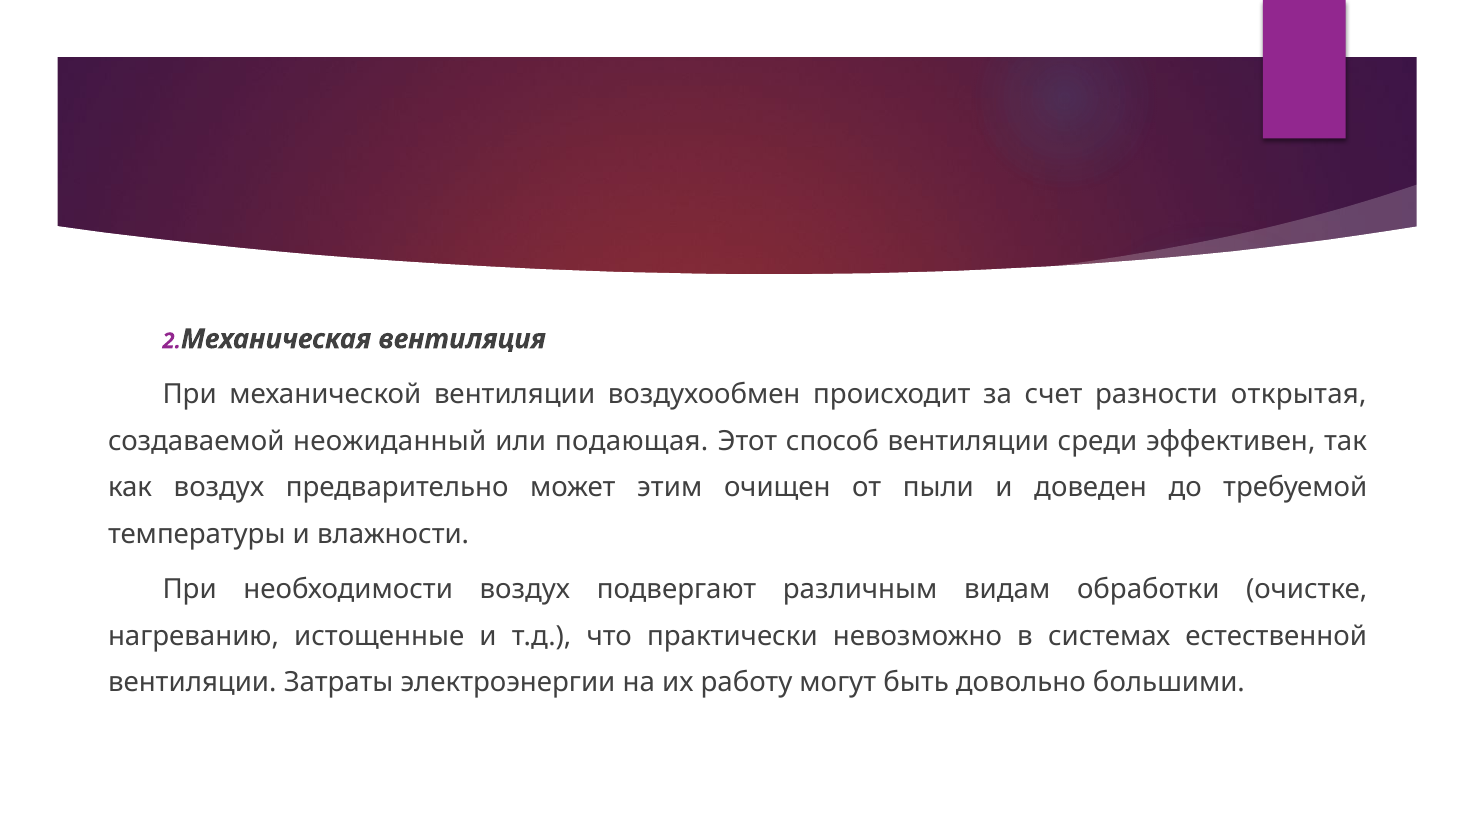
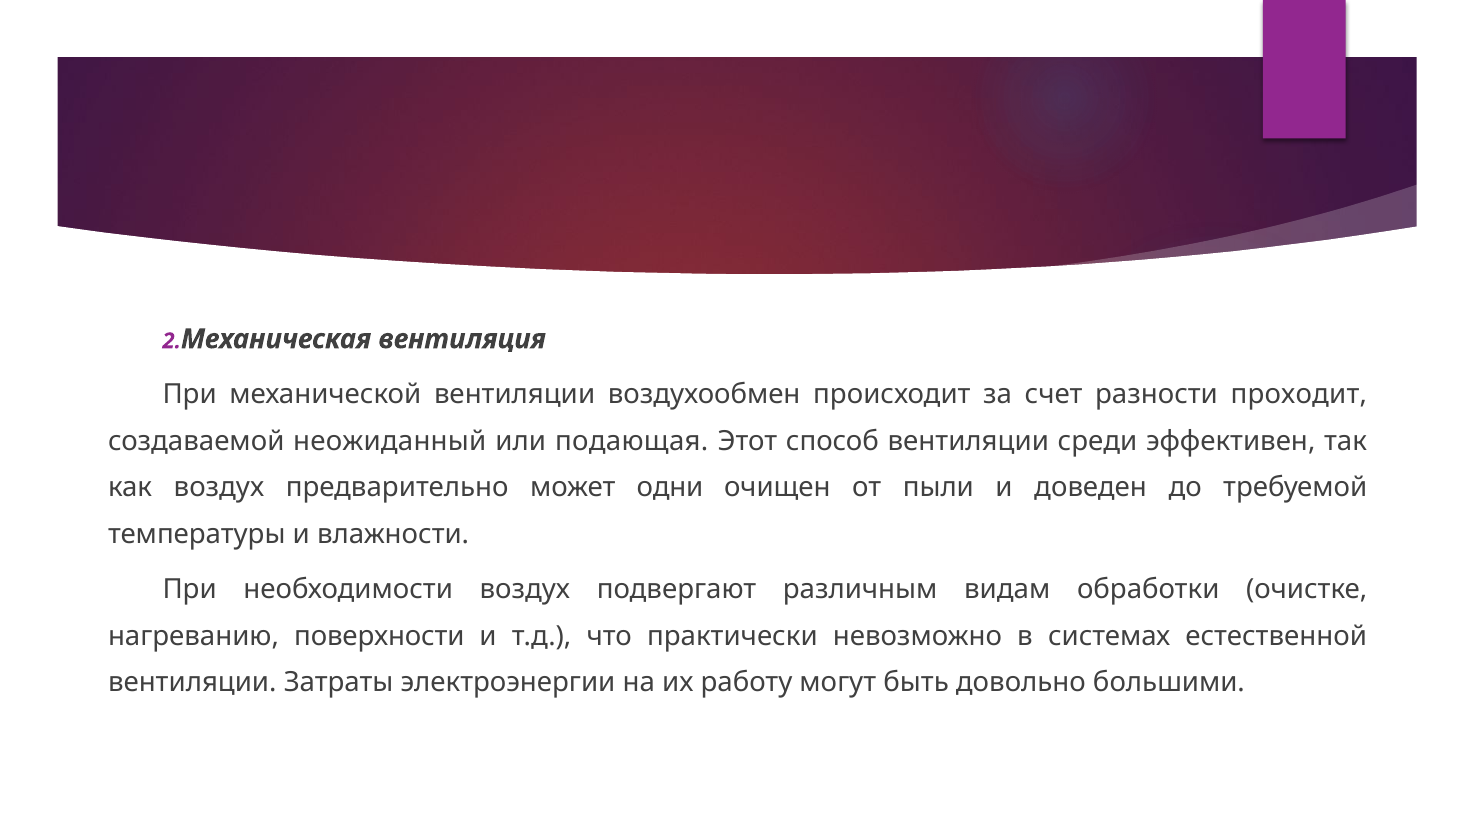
открытая: открытая -> проходит
этим: этим -> одни
истощенные: истощенные -> поверхности
